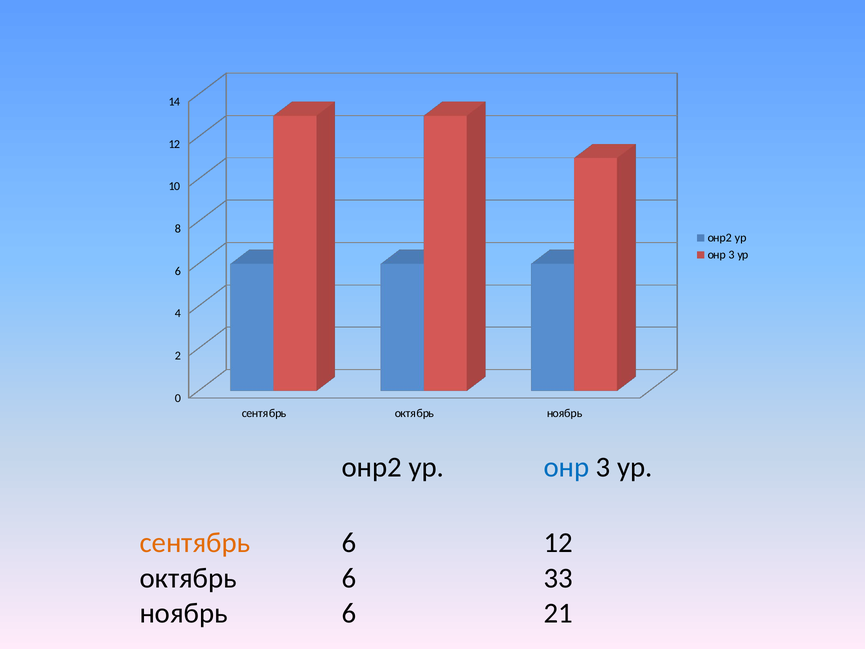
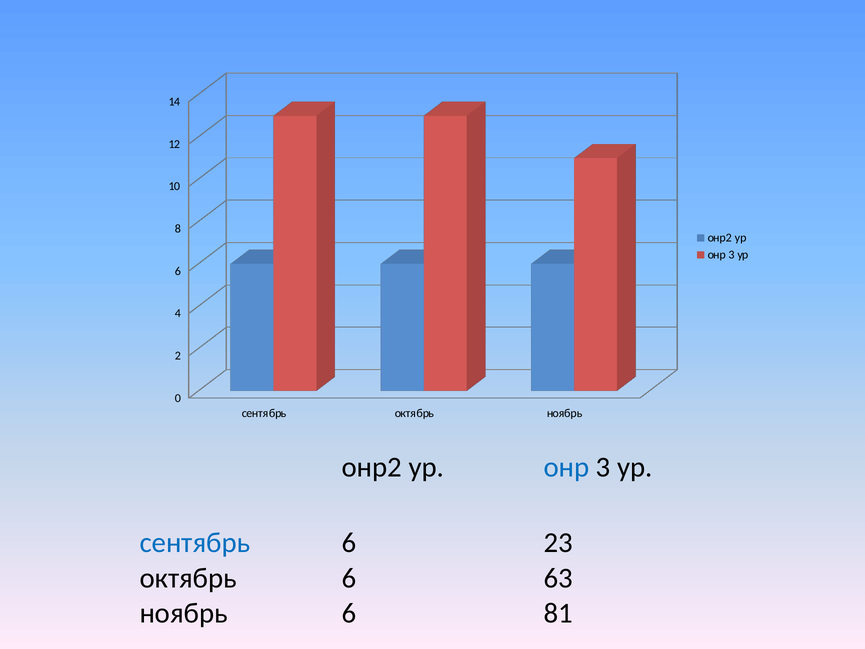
сентябрь at (195, 543) colour: orange -> blue
6 12: 12 -> 23
33: 33 -> 63
21: 21 -> 81
